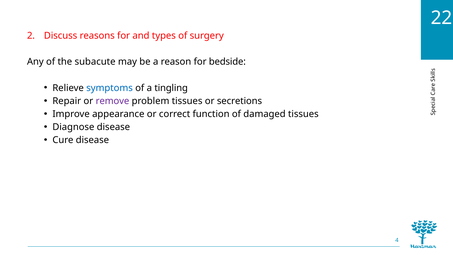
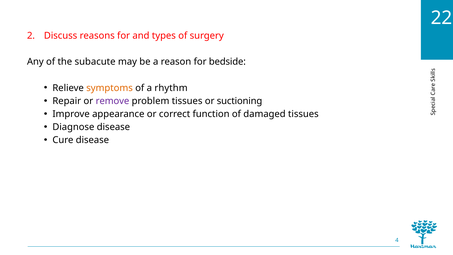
symptoms colour: blue -> orange
tingling: tingling -> rhythm
secretions: secretions -> suctioning
